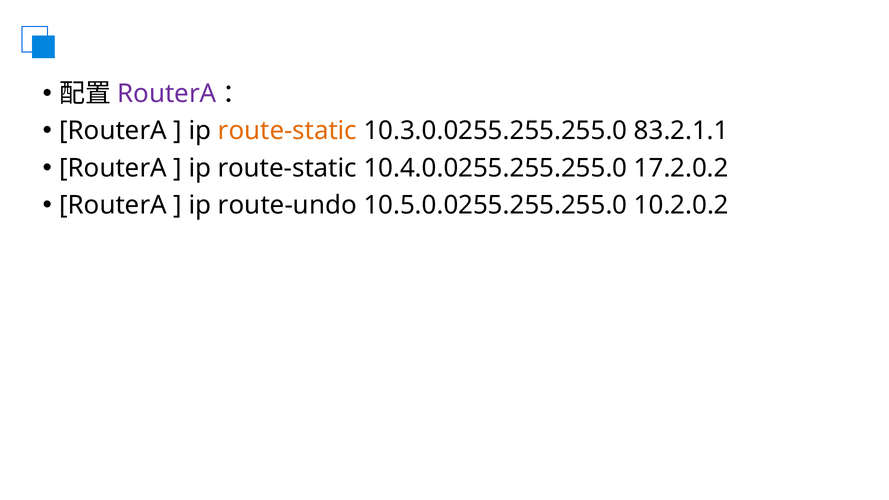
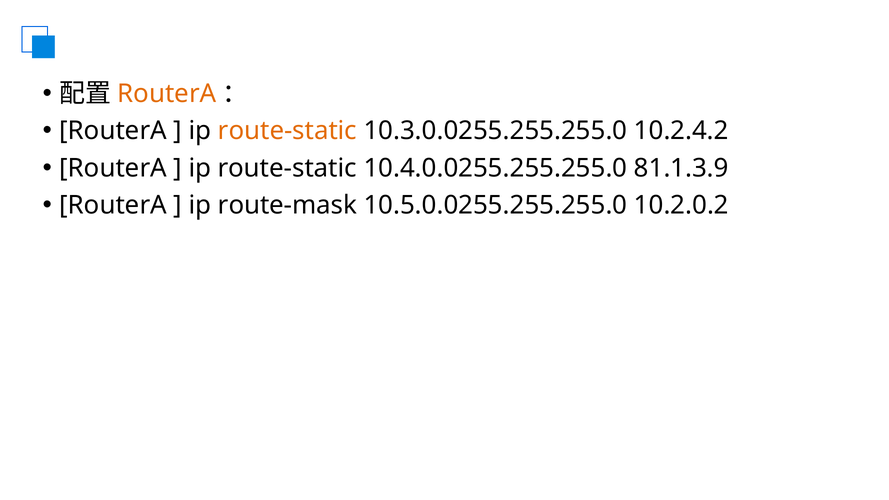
RouterA at (167, 94) colour: purple -> orange
83.2.1.1: 83.2.1.1 -> 10.2.4.2
17.2.0.2: 17.2.0.2 -> 81.1.3.9
route-undo: route-undo -> route-mask
